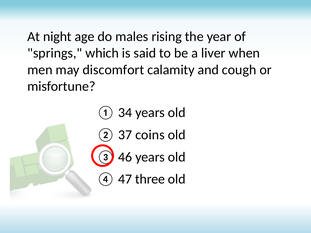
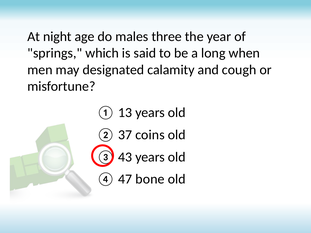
rising: rising -> three
liver: liver -> long
discomfort: discomfort -> designated
34: 34 -> 13
46: 46 -> 43
three: three -> bone
